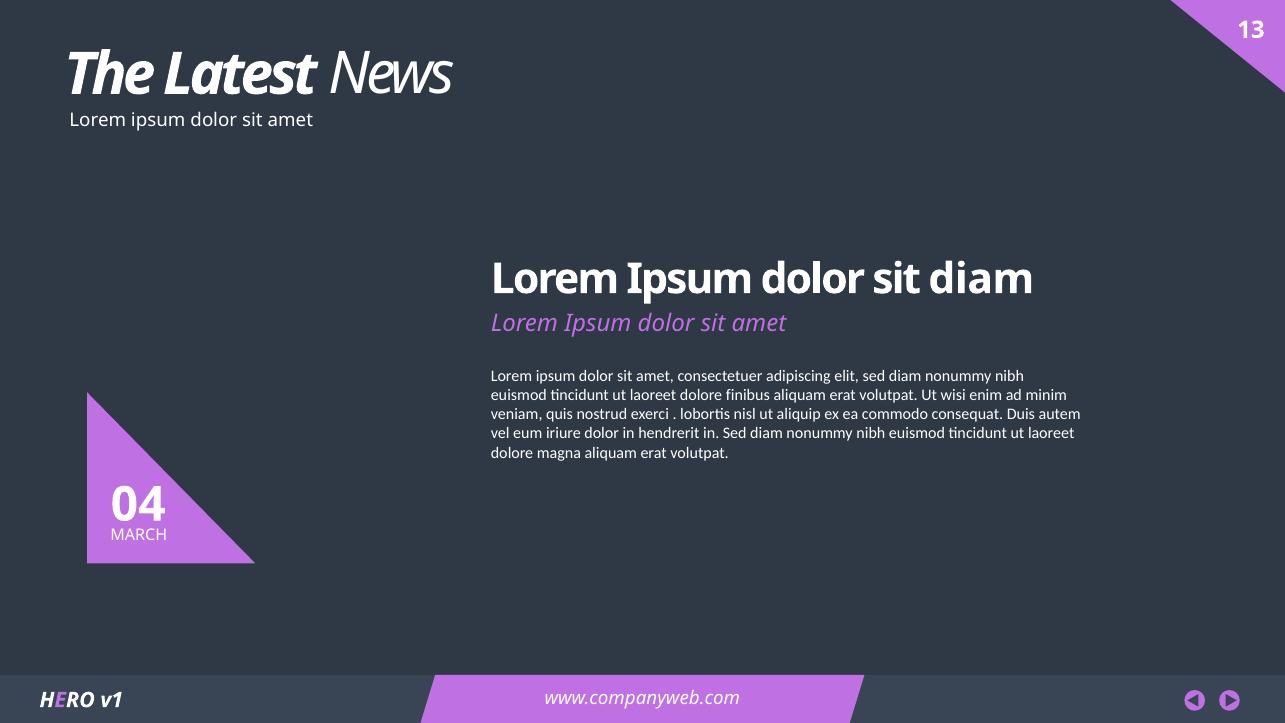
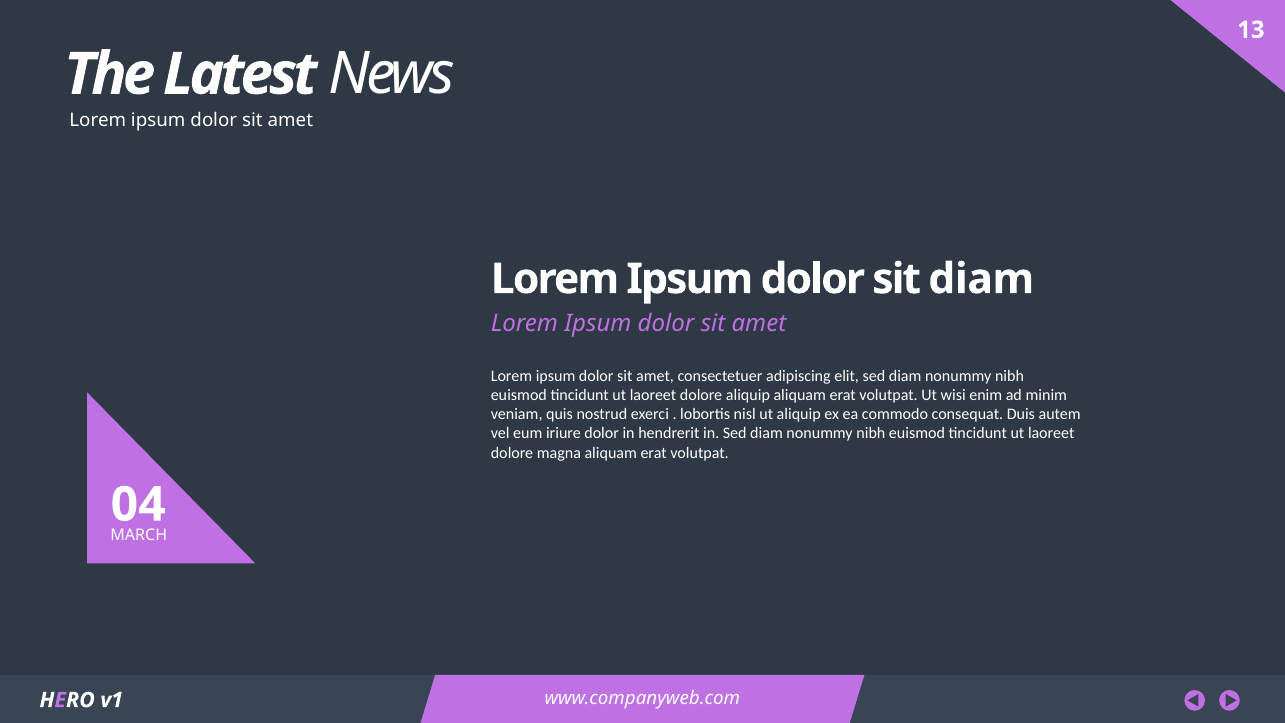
dolore finibus: finibus -> aliquip
